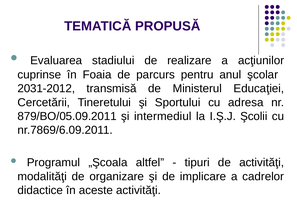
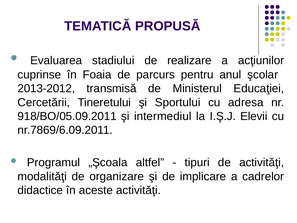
2031-2012: 2031-2012 -> 2013-2012
879/BO/05.09.2011: 879/BO/05.09.2011 -> 918/BO/05.09.2011
Şcolii: Şcolii -> Elevii
